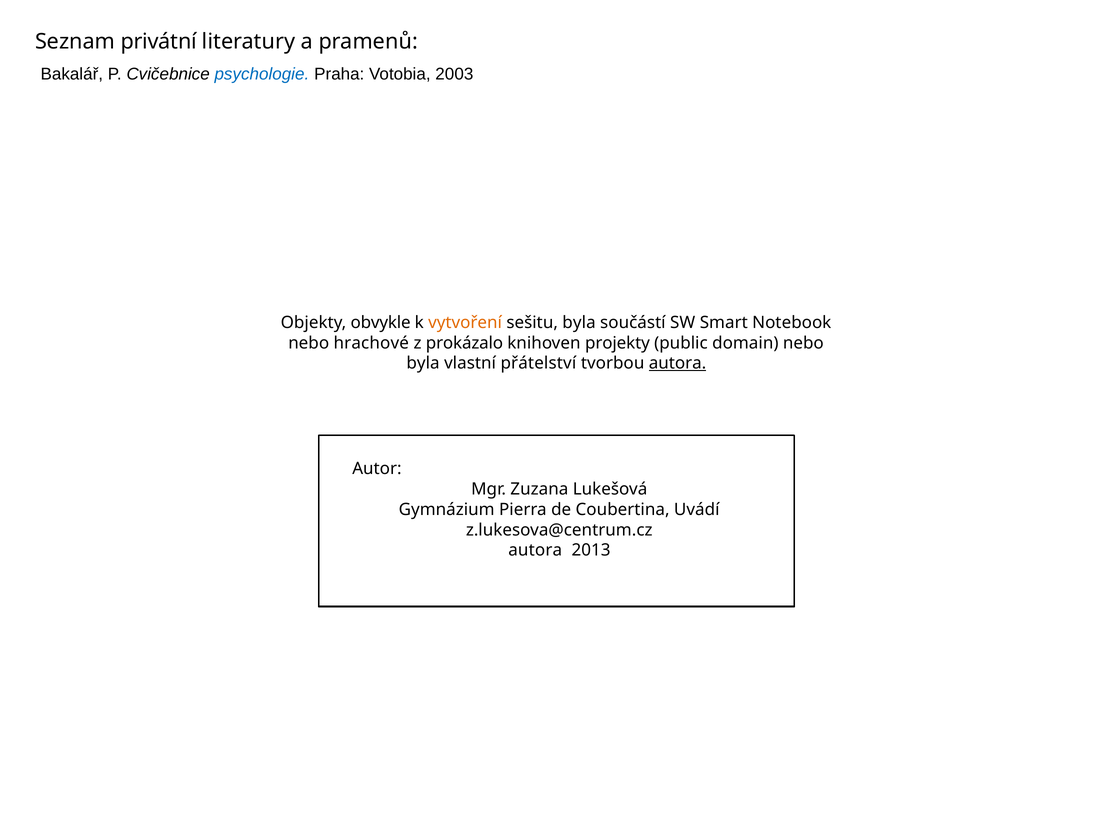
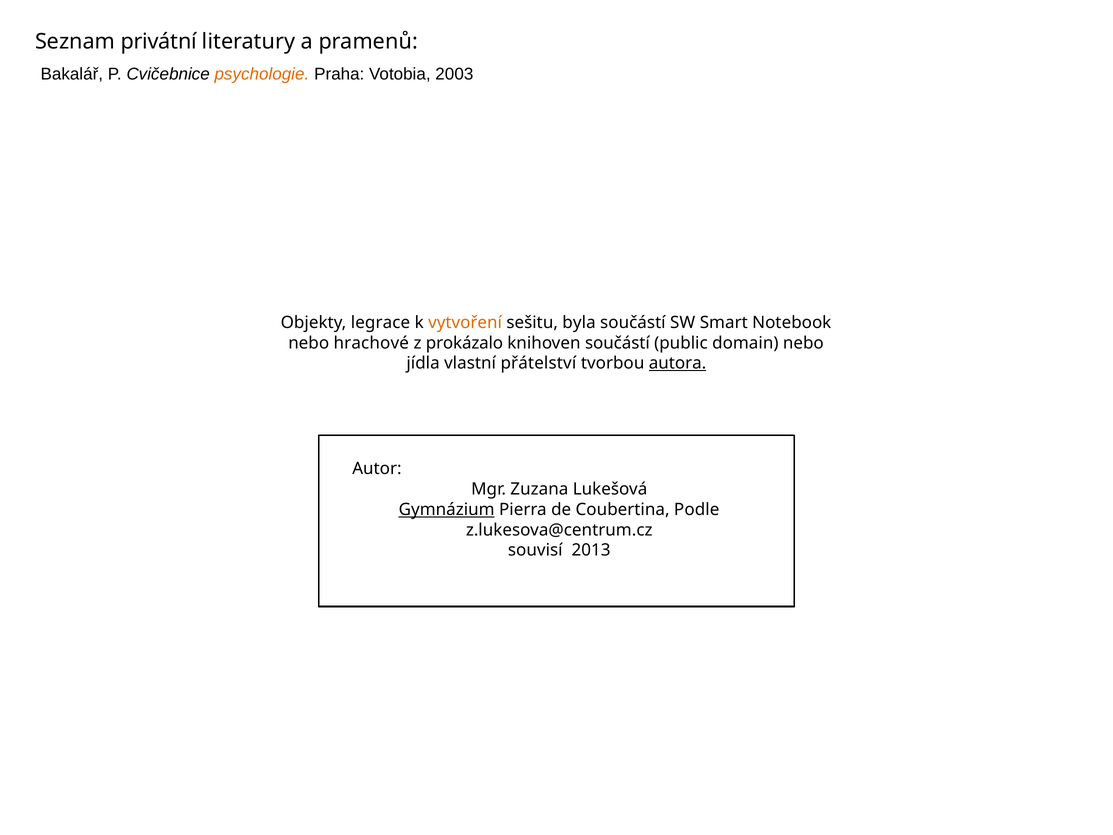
psychologie colour: blue -> orange
obvykle: obvykle -> legrace
knihoven projekty: projekty -> součástí
byla at (423, 363): byla -> jídla
Gymnázium underline: none -> present
Uvádí: Uvádí -> Podle
autora at (535, 550): autora -> souvisí
